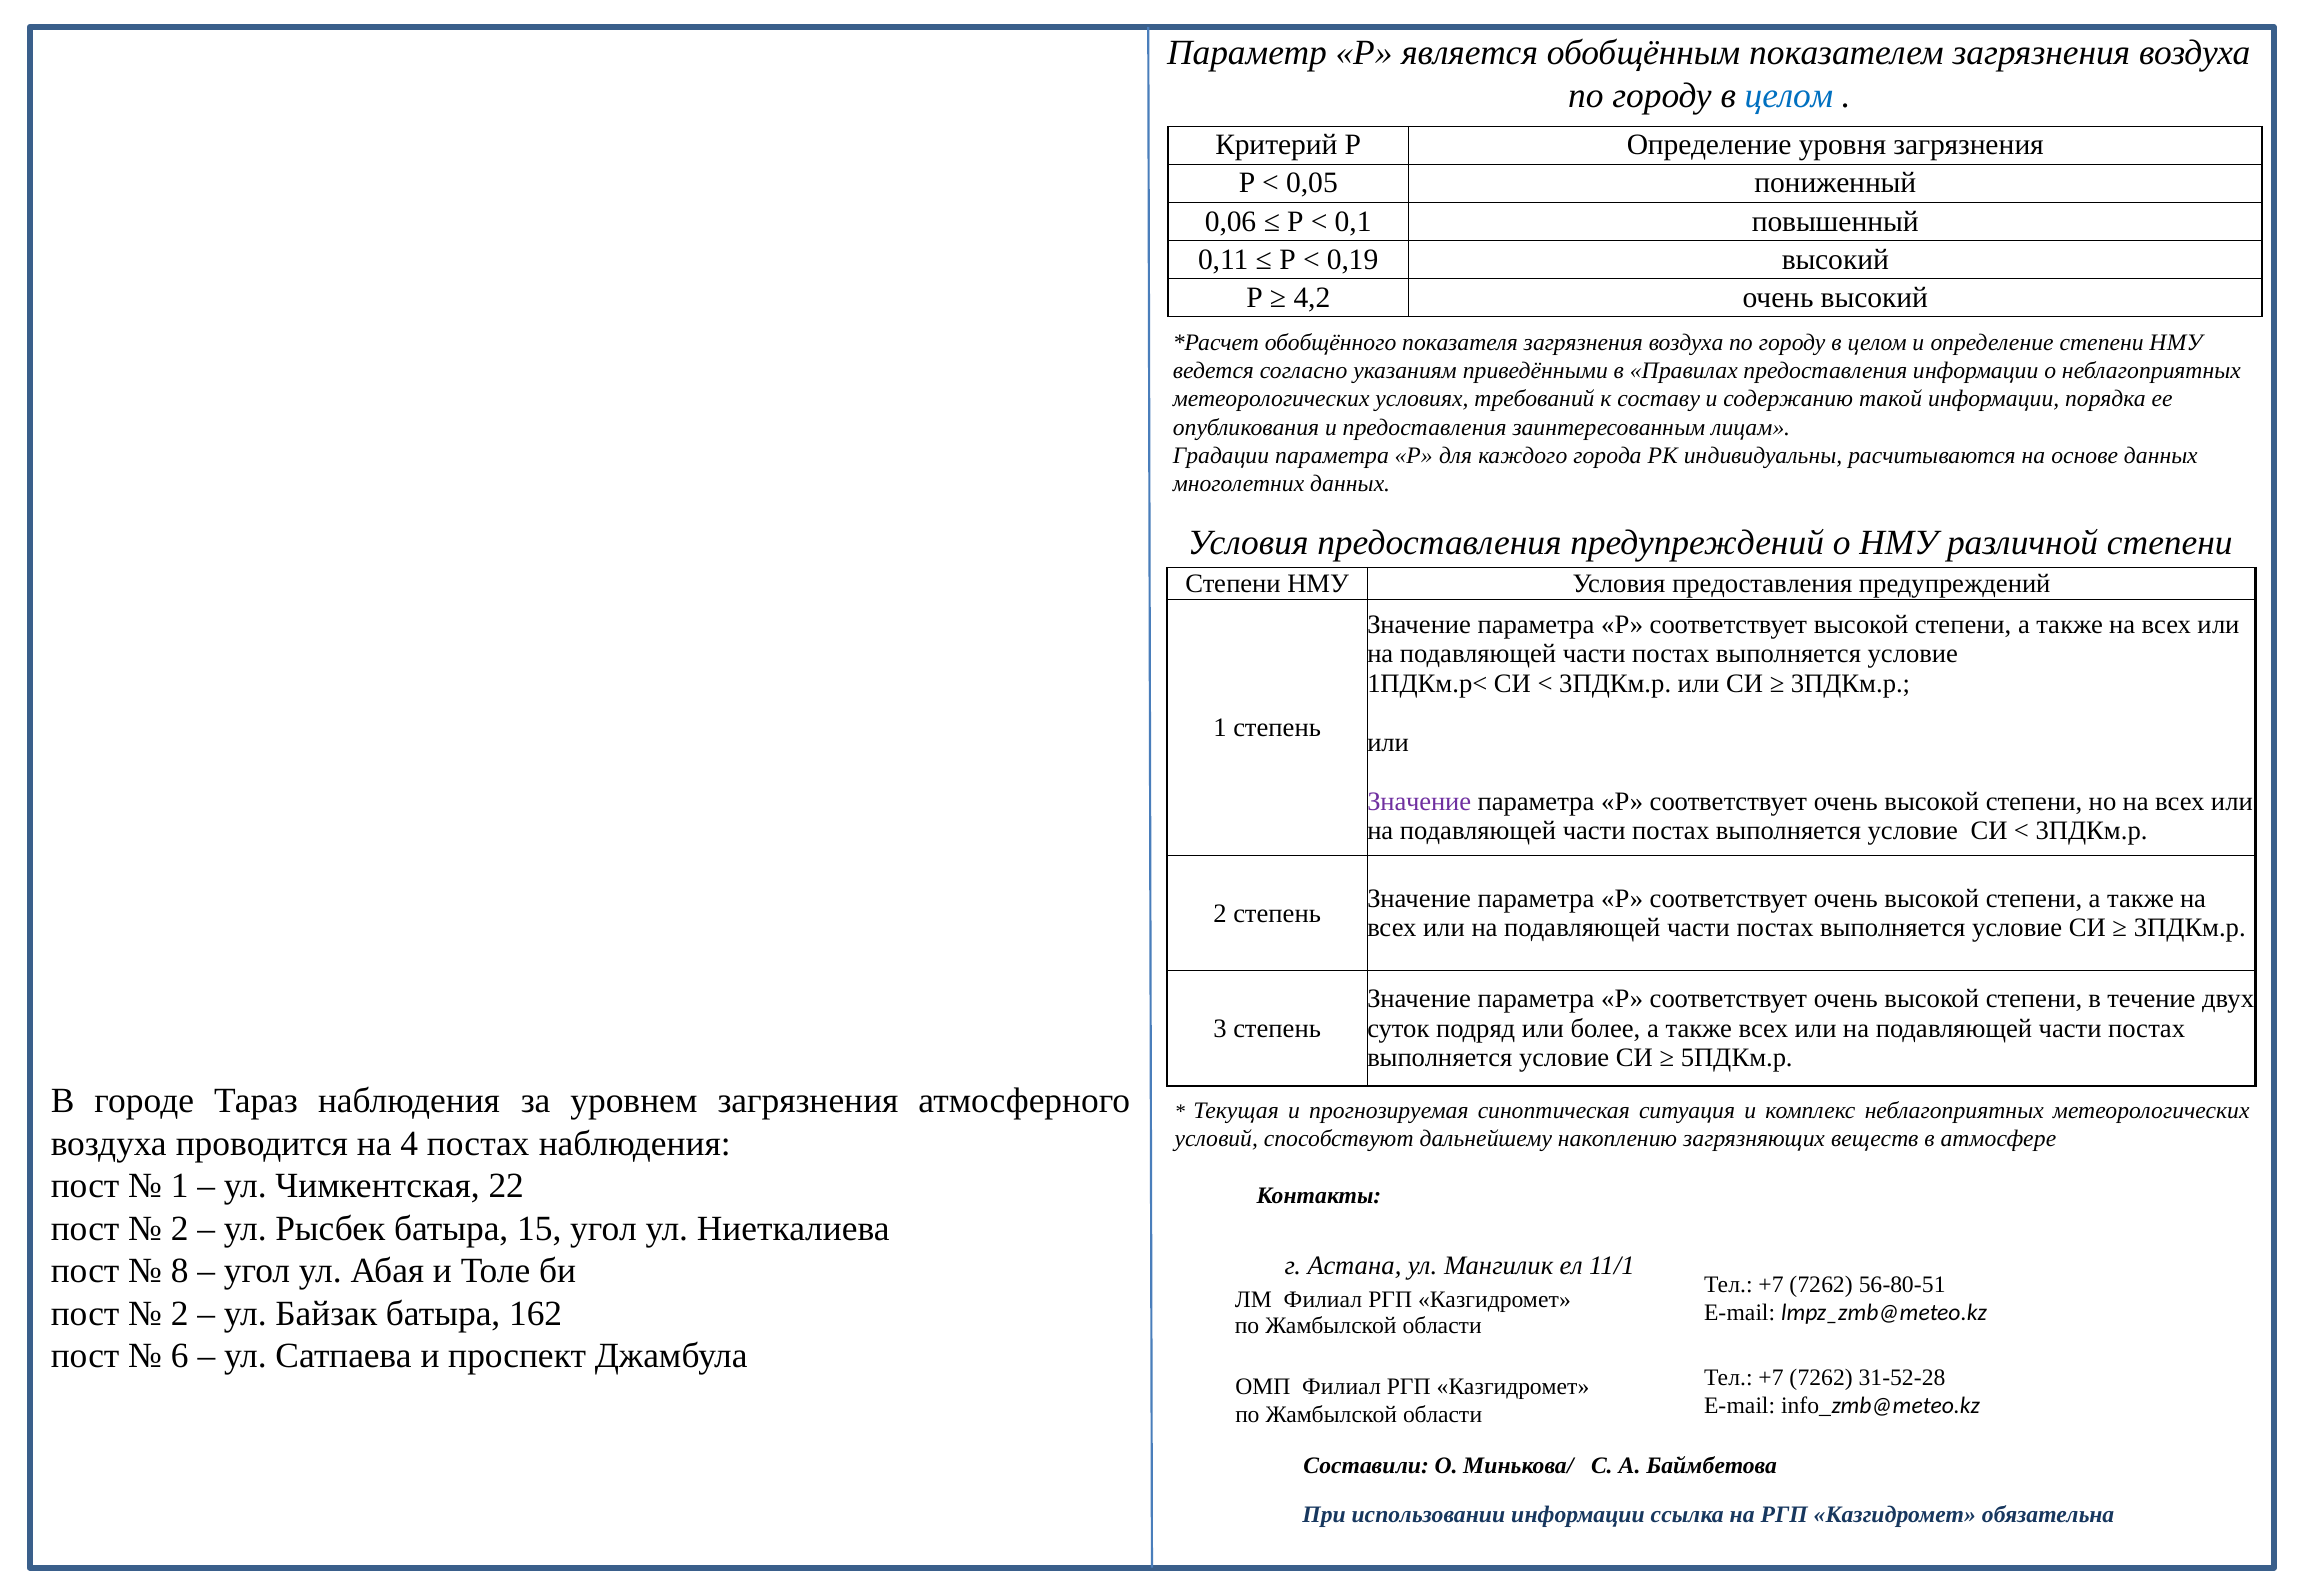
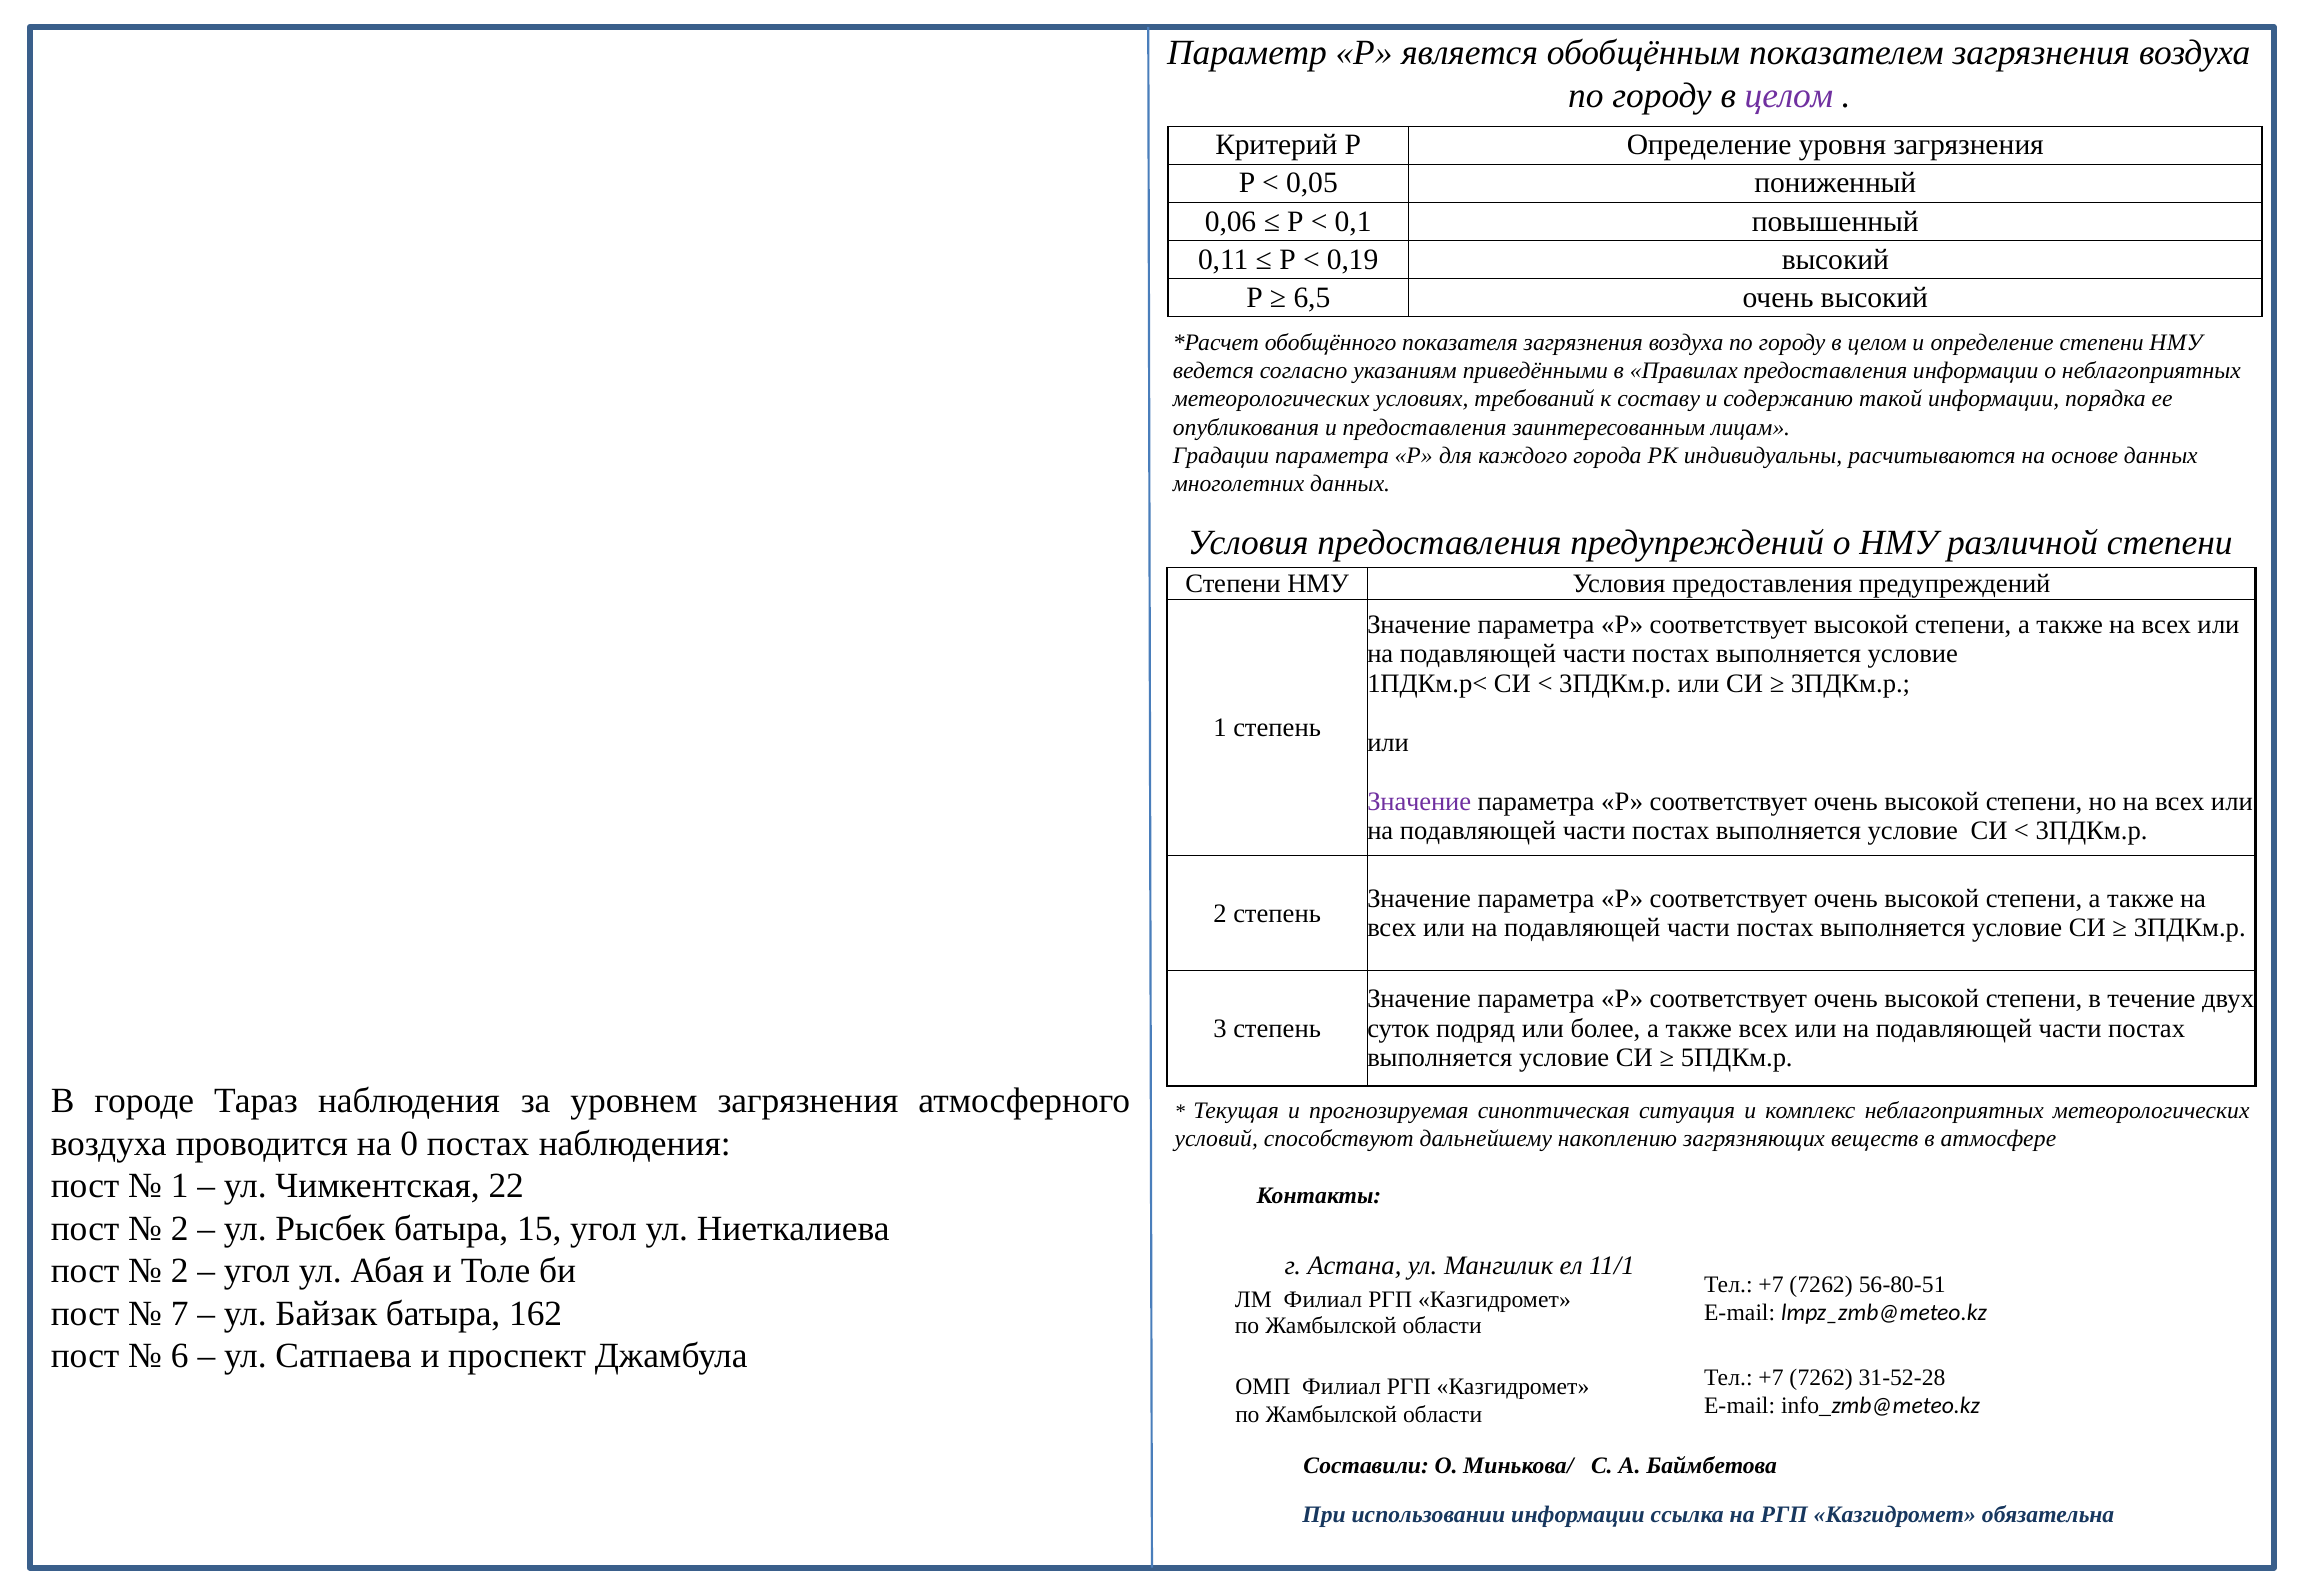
целом at (1789, 96) colour: blue -> purple
4,2: 4,2 -> 6,5
4: 4 -> 0
8 at (180, 1271): 8 -> 2
2 at (180, 1314): 2 -> 7
